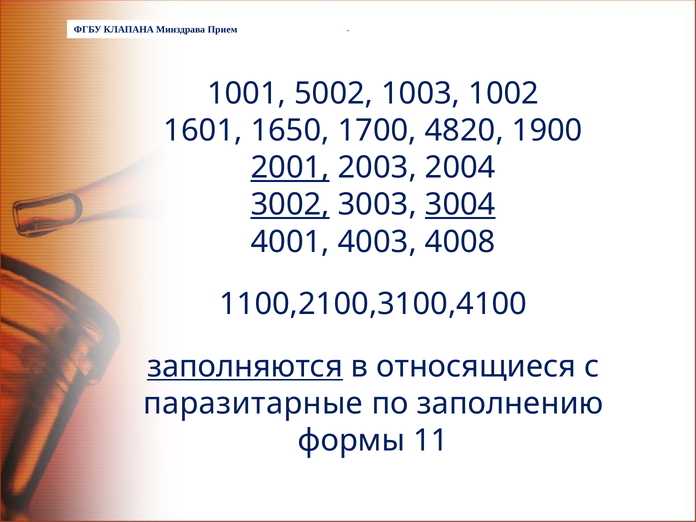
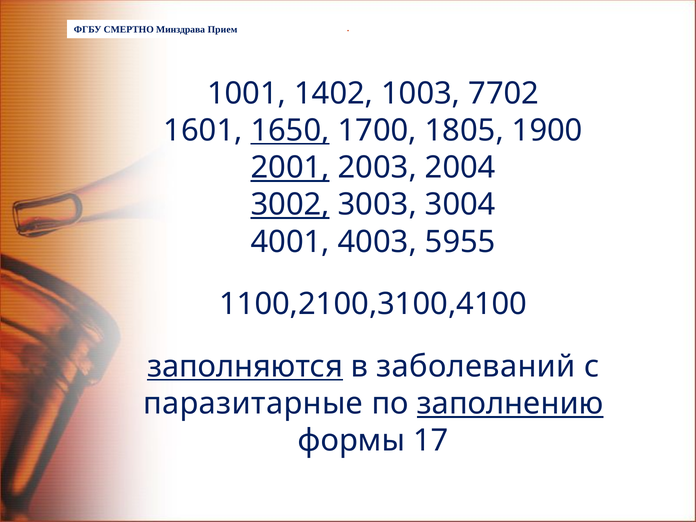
КЛАПАНА: КЛАПАНА -> СМЕРТНО
5002: 5002 -> 1402
1002: 1002 -> 7702
1650 underline: none -> present
4820: 4820 -> 1805
3004 underline: present -> none
4008: 4008 -> 5955
относящиеся: относящиеся -> заболеваний
заполнению underline: none -> present
11: 11 -> 17
